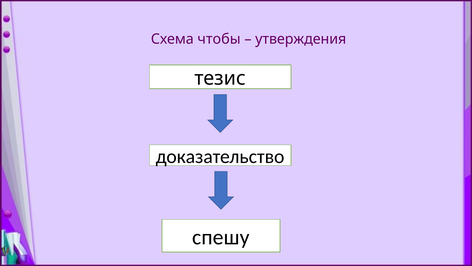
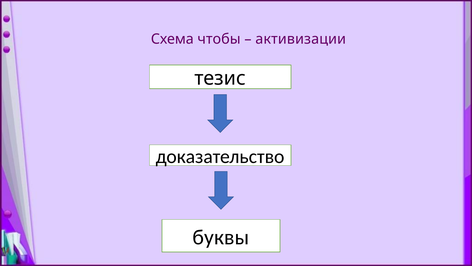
утверждения: утверждения -> активизации
спешу: спешу -> буквы
